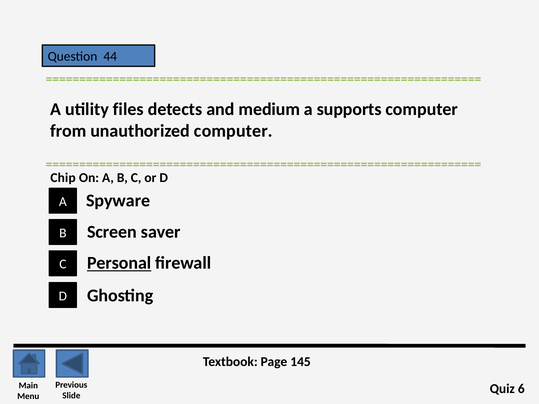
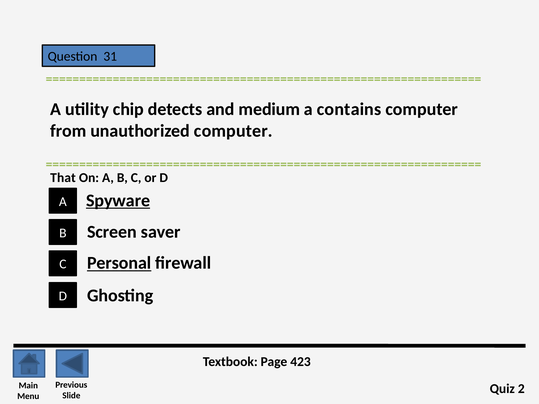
44: 44 -> 31
files: files -> chip
supports: supports -> contains
Chip: Chip -> That
Spyware underline: none -> present
145: 145 -> 423
6: 6 -> 2
